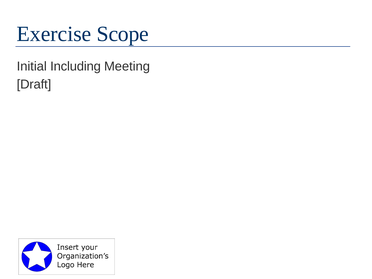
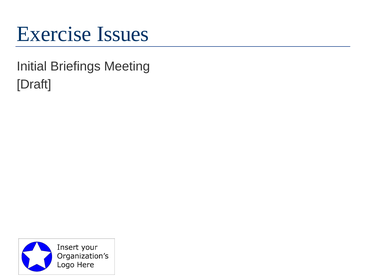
Scope: Scope -> Issues
Including: Including -> Briefings
